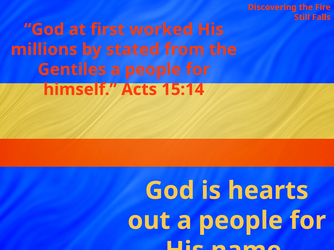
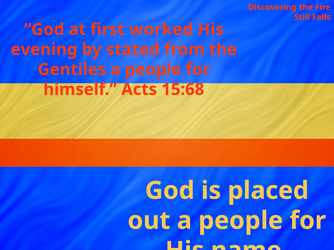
millions: millions -> evening
15:14: 15:14 -> 15:68
hearts: hearts -> placed
